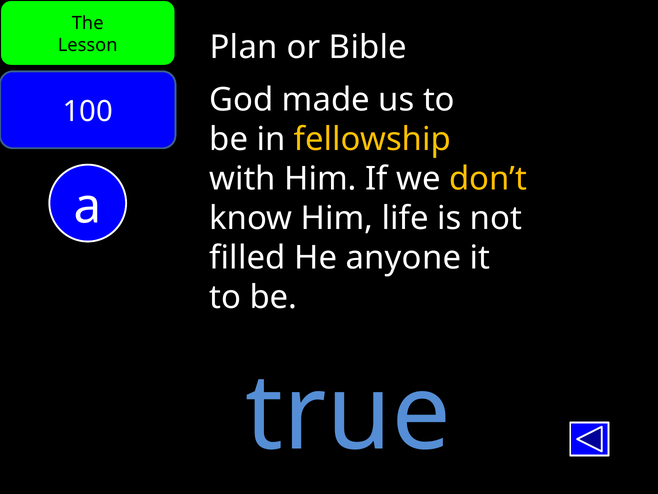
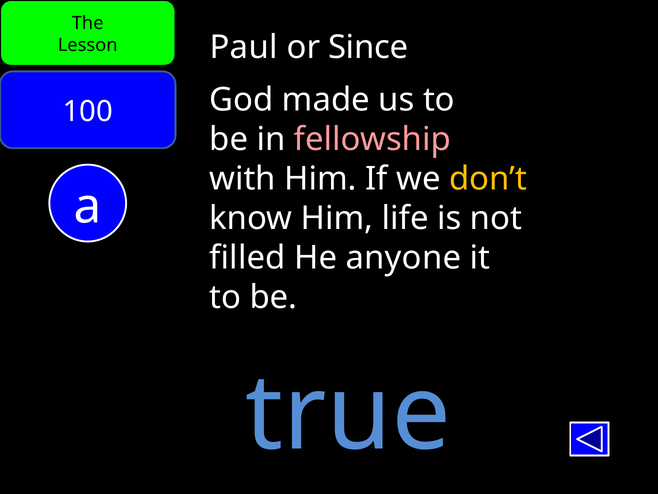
Plan: Plan -> Paul
Bible: Bible -> Since
fellowship colour: yellow -> pink
